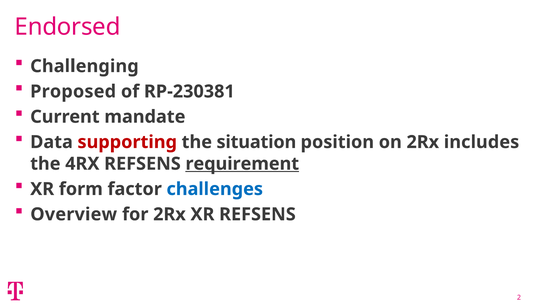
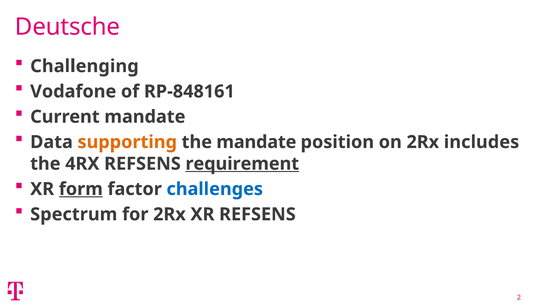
Endorsed: Endorsed -> Deutsche
Proposed: Proposed -> Vodafone
RP-230381: RP-230381 -> RP-848161
supporting colour: red -> orange
the situation: situation -> mandate
form underline: none -> present
Overview: Overview -> Spectrum
